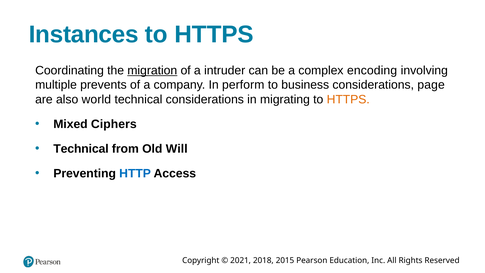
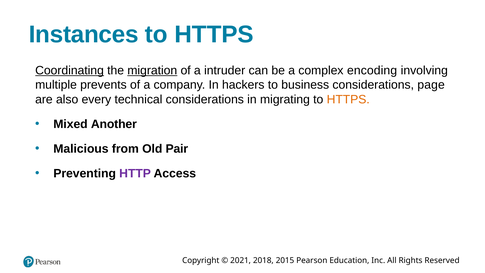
Coordinating underline: none -> present
perform: perform -> hackers
world: world -> every
Ciphers: Ciphers -> Another
Technical at (81, 149): Technical -> Malicious
Will: Will -> Pair
HTTP colour: blue -> purple
